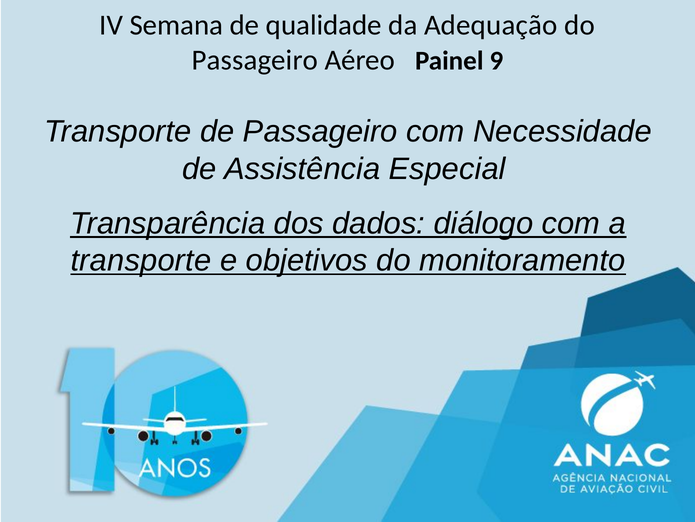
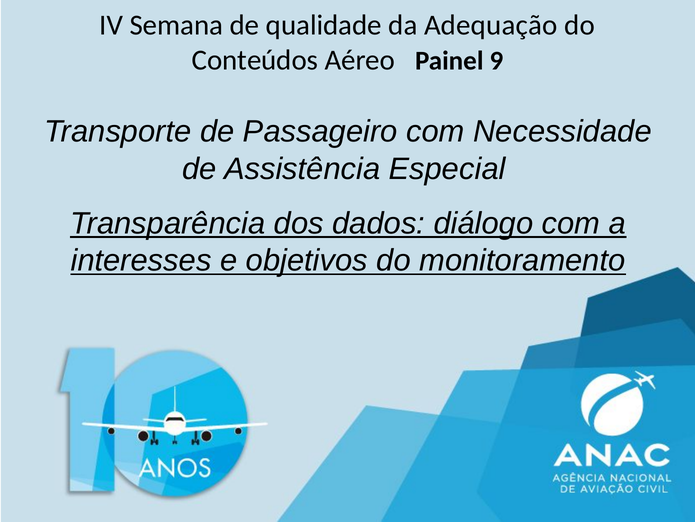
Passageiro at (255, 60): Passageiro -> Conteúdos
transporte at (141, 260): transporte -> interesses
